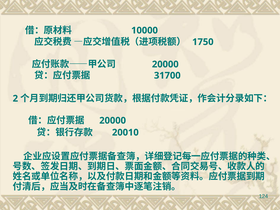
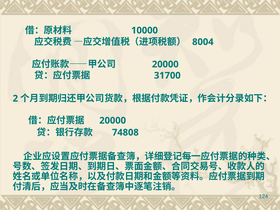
1750: 1750 -> 8004
20010: 20010 -> 74808
